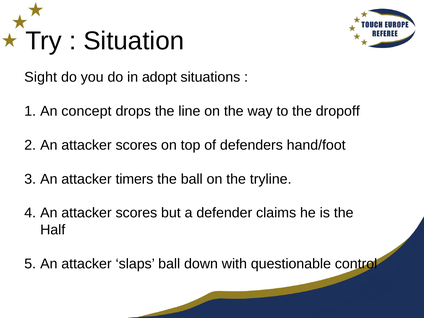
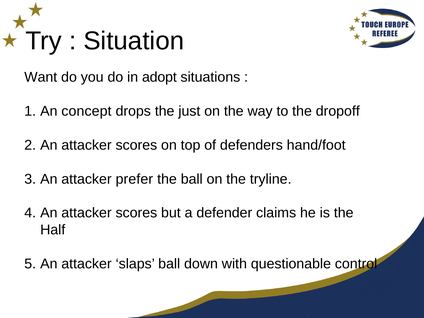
Sight: Sight -> Want
line: line -> just
timers: timers -> prefer
